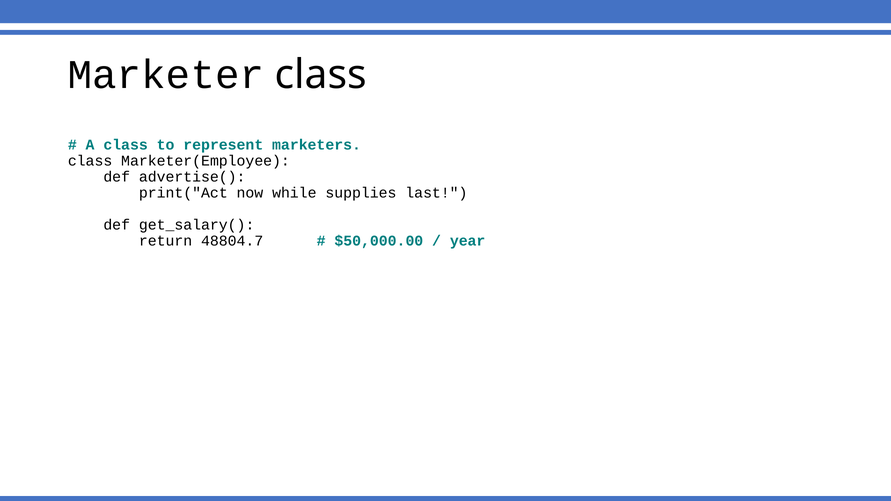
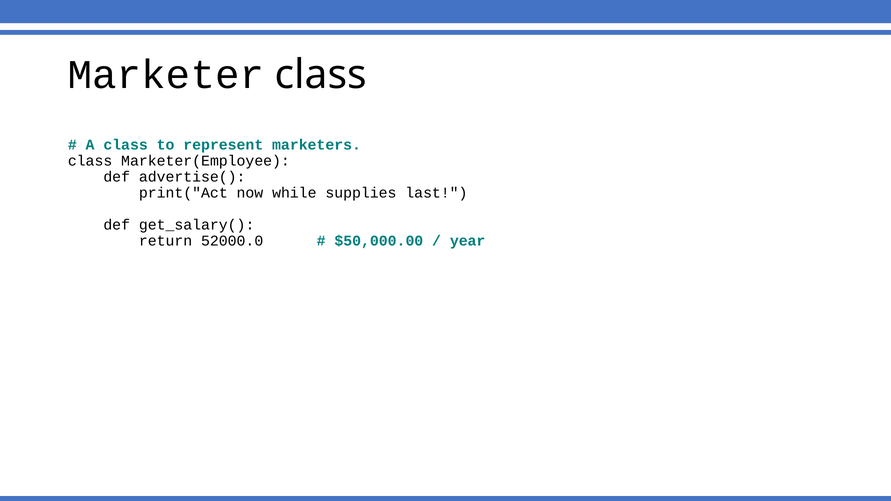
48804.7: 48804.7 -> 52000.0
